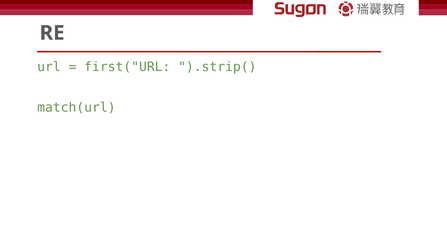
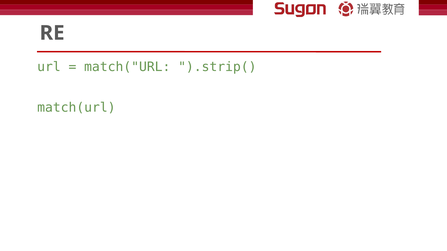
first("URL: first("URL -> match("URL
